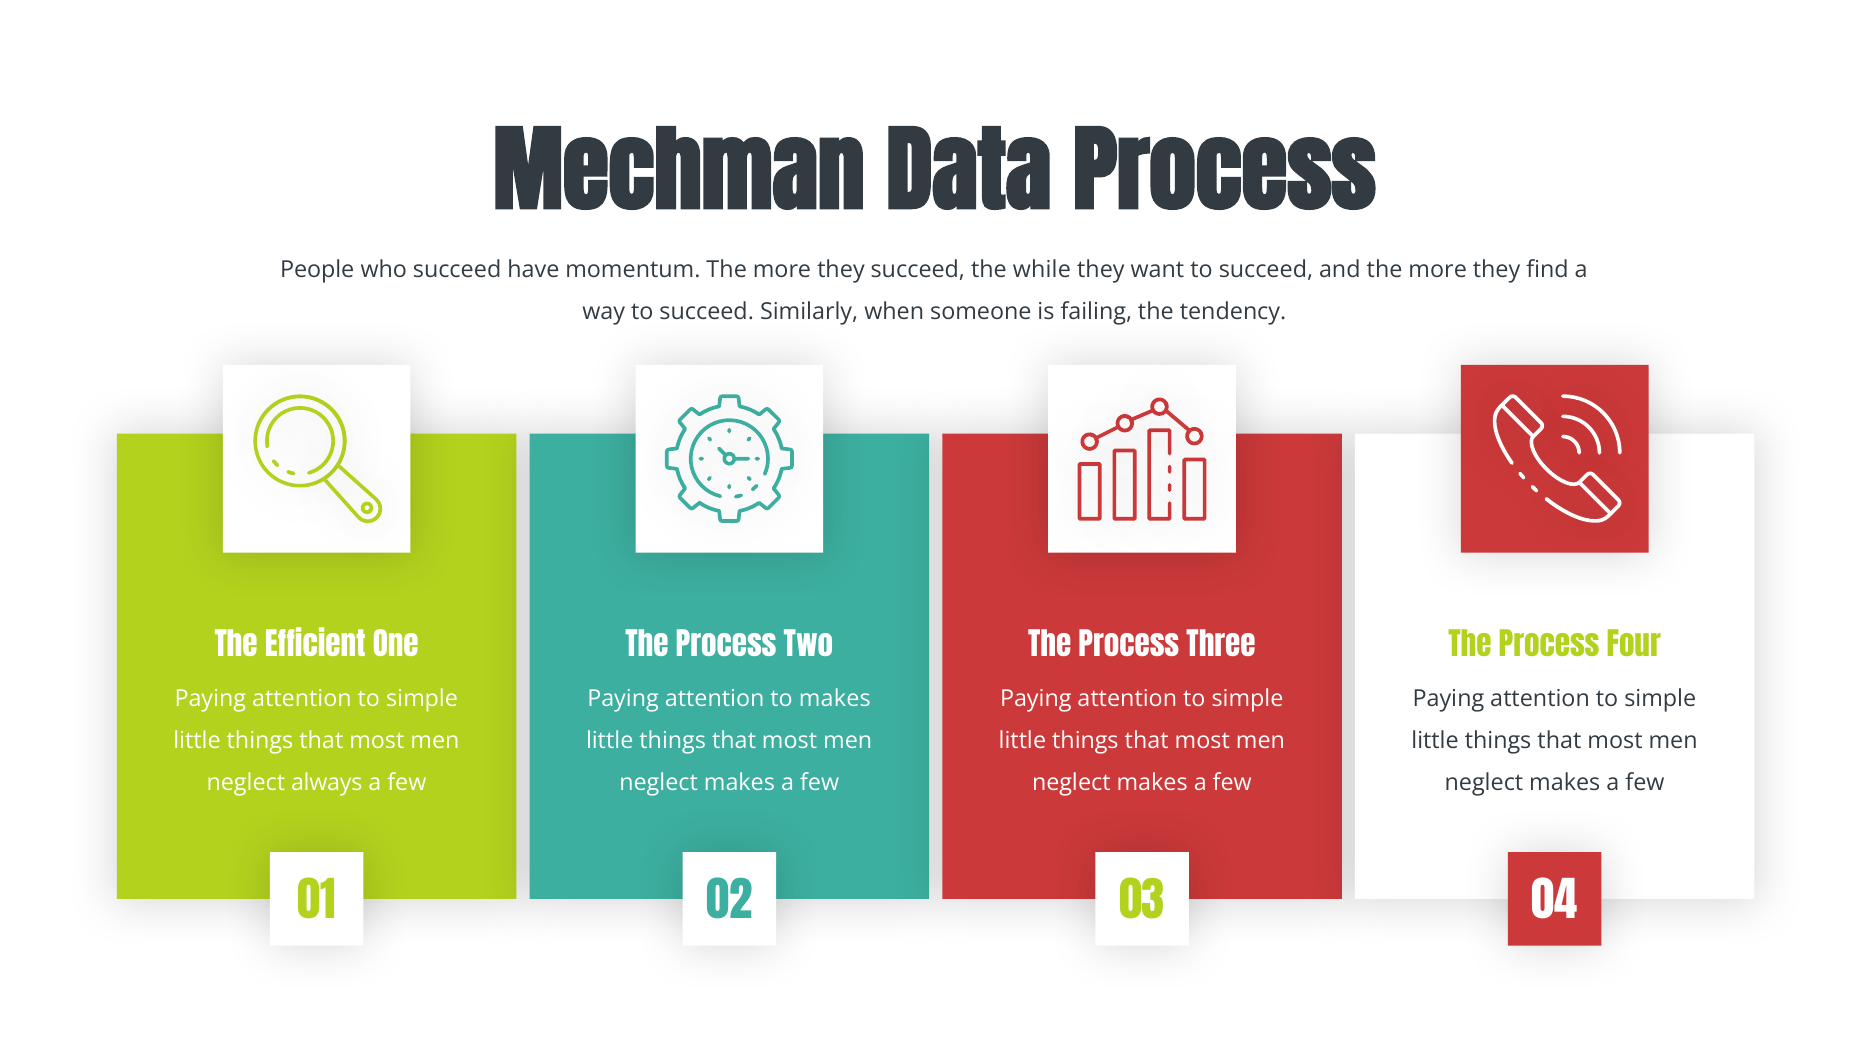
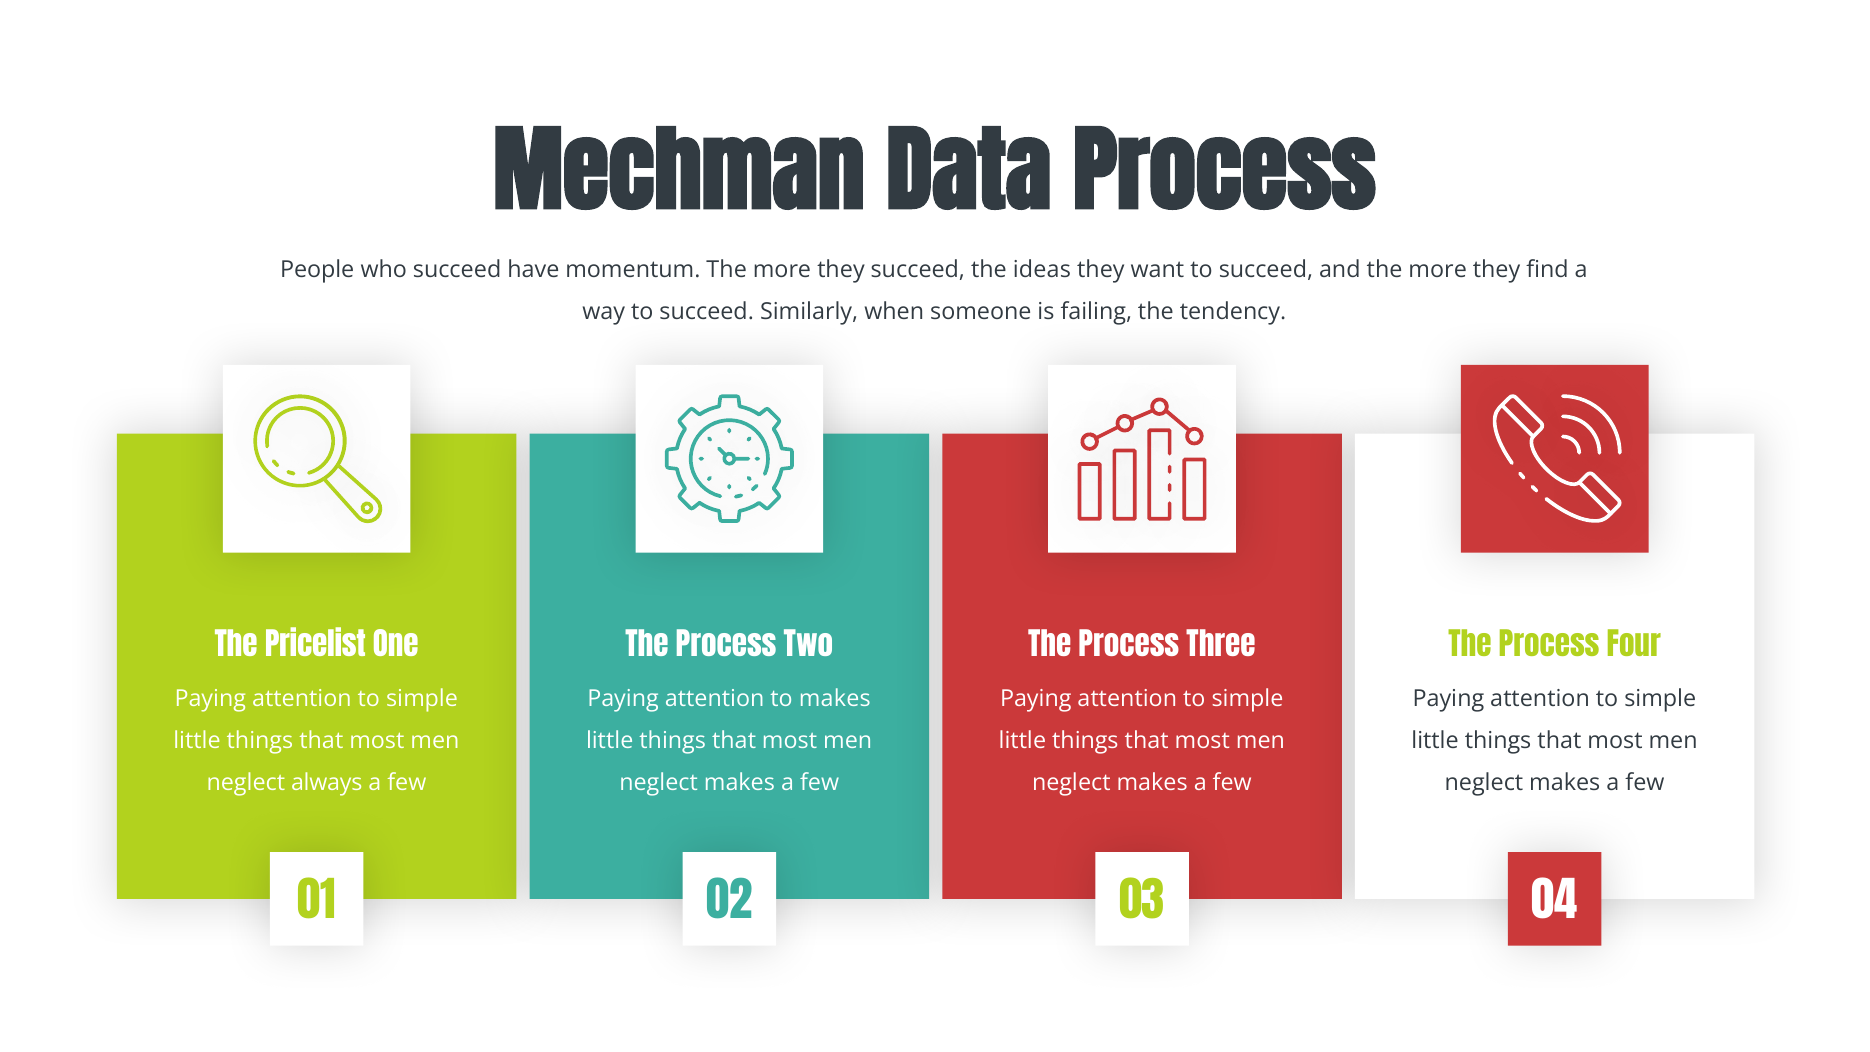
while: while -> ideas
Efficient: Efficient -> Pricelist
